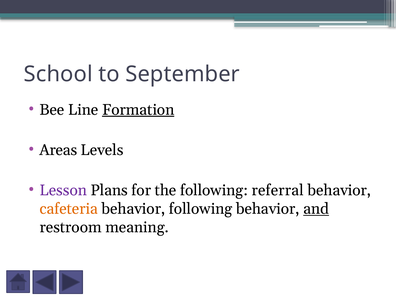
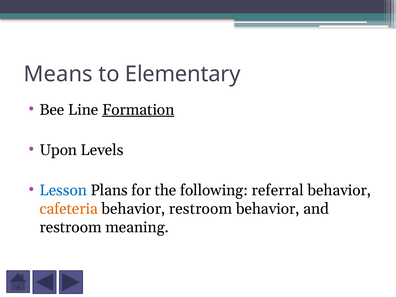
School: School -> Means
September: September -> Elementary
Areas: Areas -> Upon
Lesson colour: purple -> blue
behavior following: following -> restroom
and underline: present -> none
